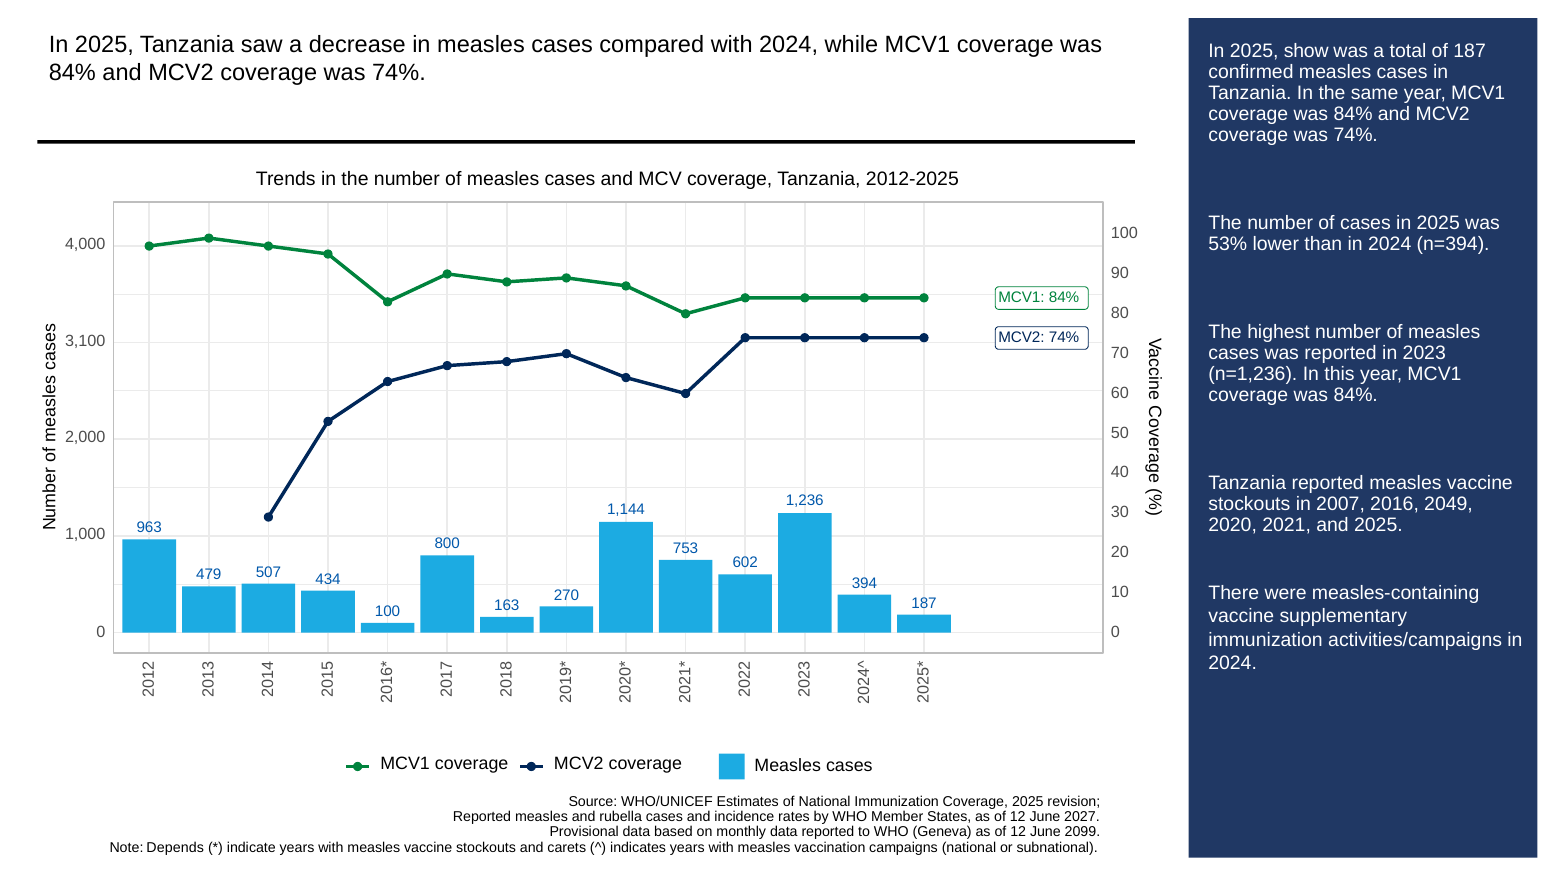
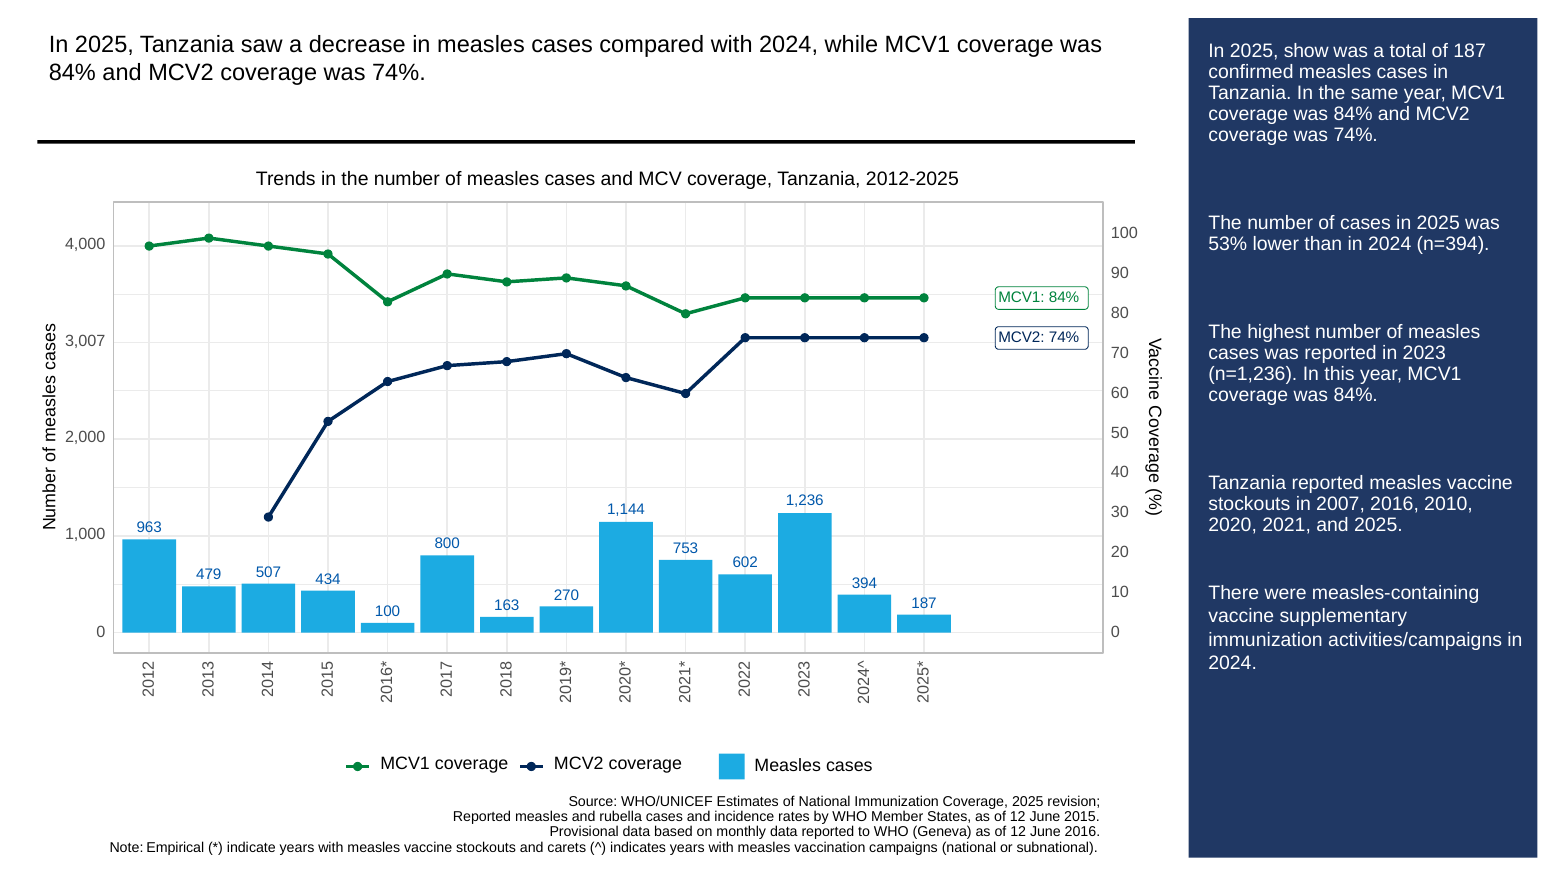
3,100: 3,100 -> 3,007
2049: 2049 -> 2010
2027: 2027 -> 2015
June 2099: 2099 -> 2016
Depends: Depends -> Empirical
